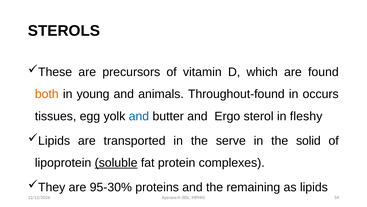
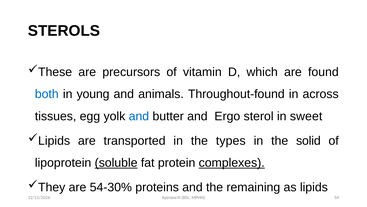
both colour: orange -> blue
occurs: occurs -> across
fleshy: fleshy -> sweet
serve: serve -> types
complexes underline: none -> present
95-30%: 95-30% -> 54-30%
